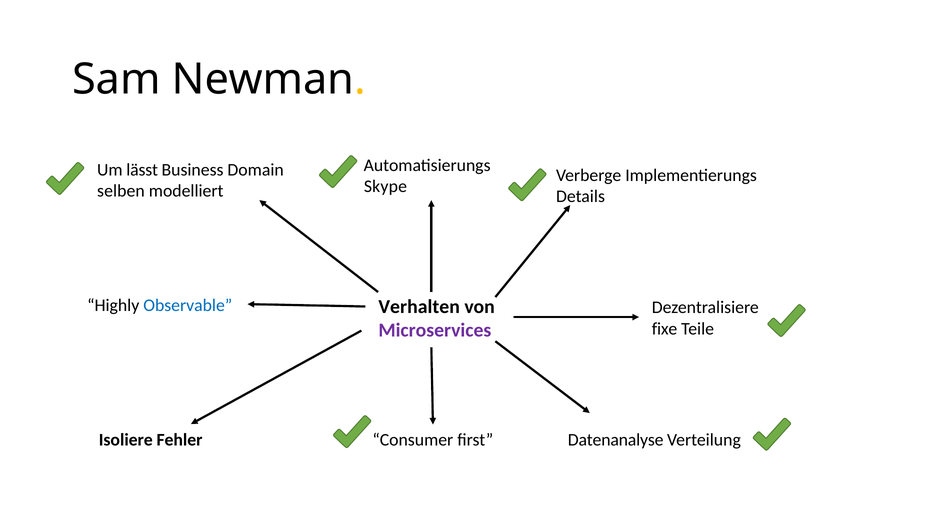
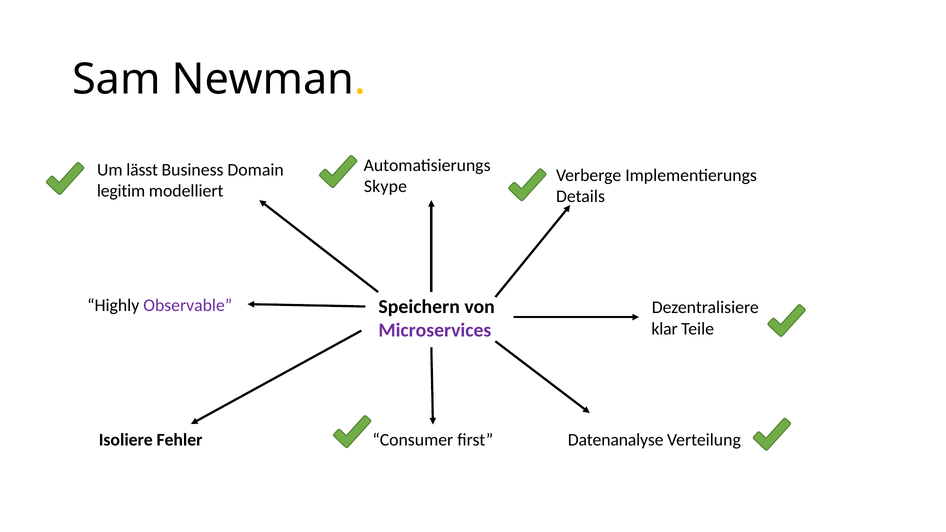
selben: selben -> legitim
Observable colour: blue -> purple
Verhalten: Verhalten -> Speichern
fixe: fixe -> klar
